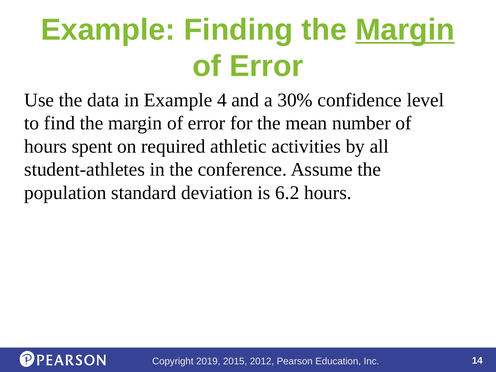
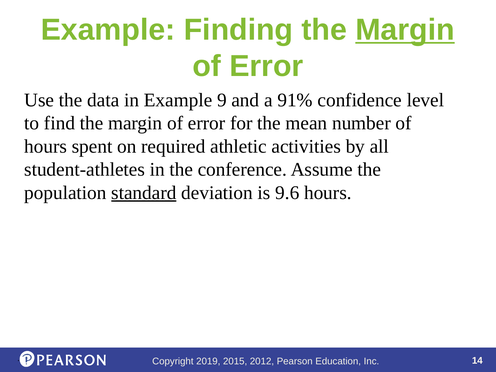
4: 4 -> 9
30%: 30% -> 91%
standard underline: none -> present
6.2: 6.2 -> 9.6
